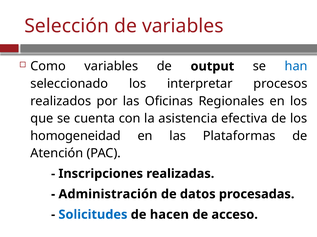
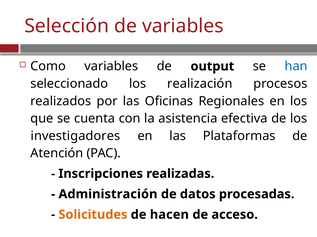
interpretar: interpretar -> realización
homogeneidad: homogeneidad -> investigadores
Solicitudes colour: blue -> orange
